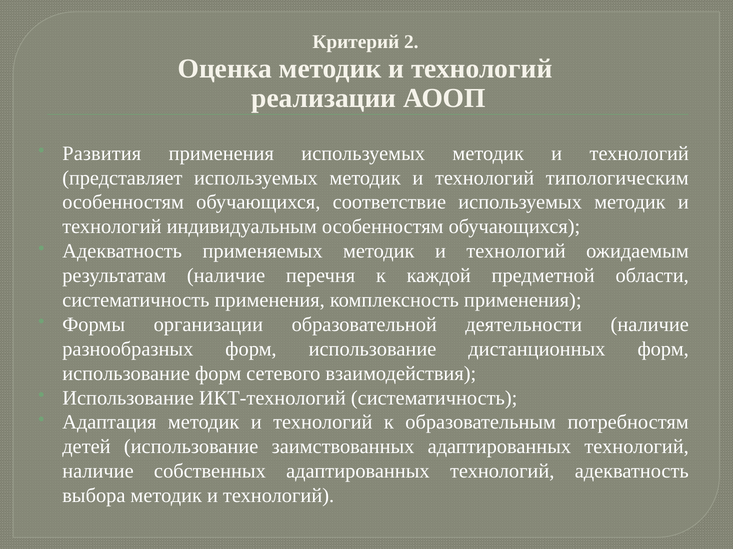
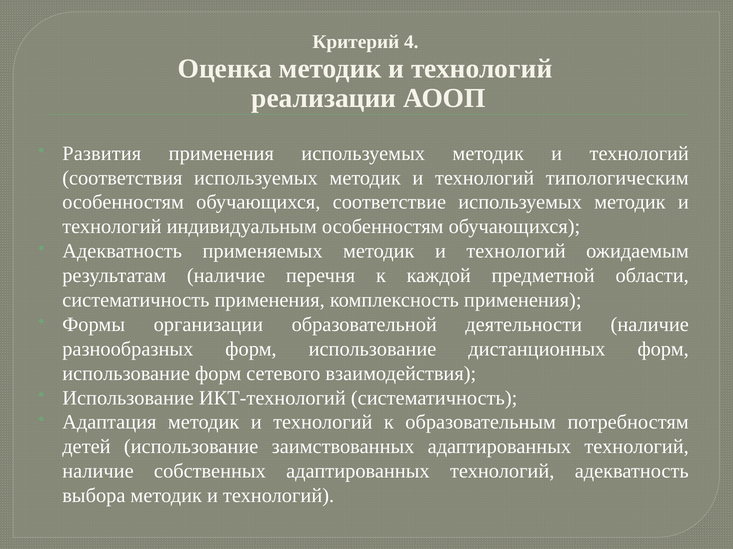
2: 2 -> 4
представляет: представляет -> соответствия
